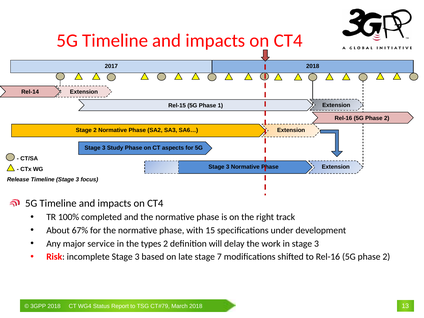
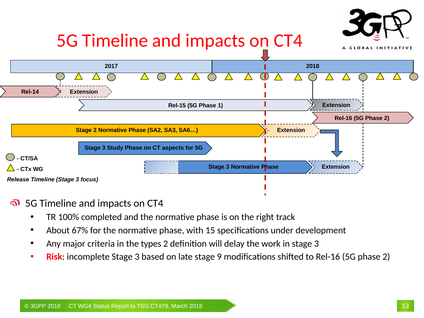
service: service -> criteria
7: 7 -> 9
